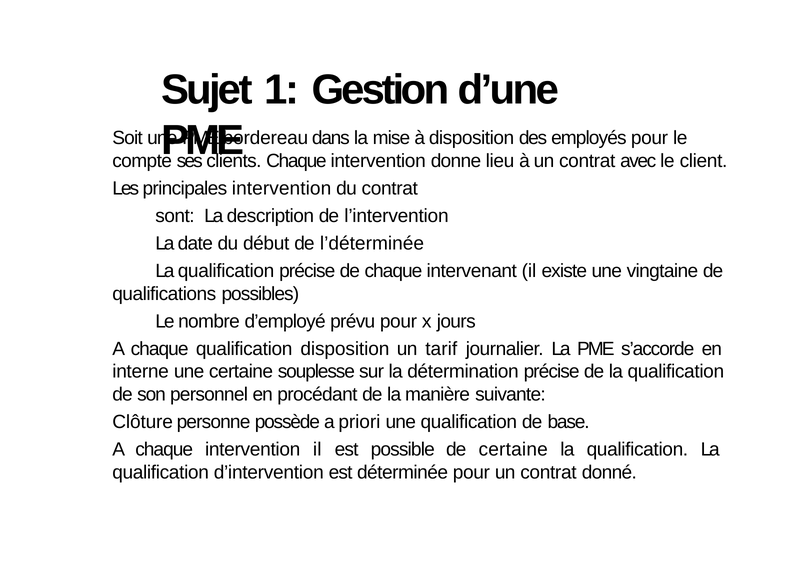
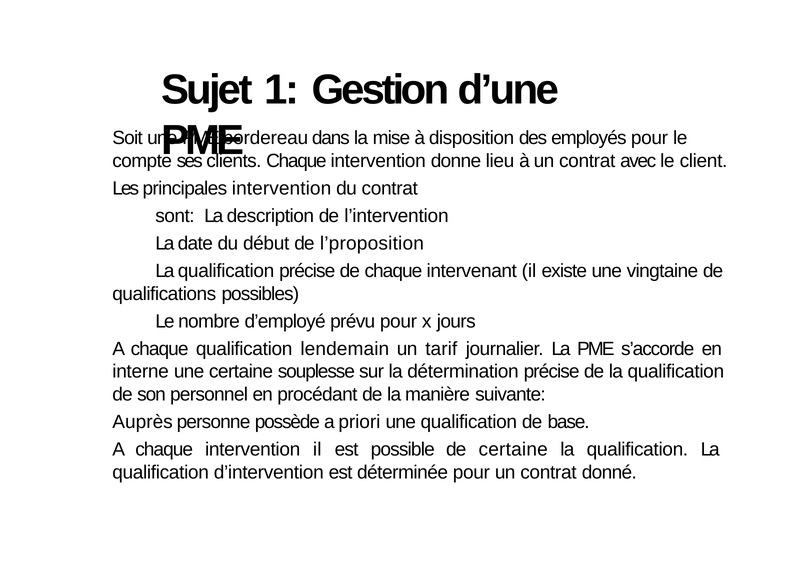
l’déterminée: l’déterminée -> l’proposition
qualification disposition: disposition -> lendemain
Clôture: Clôture -> Auprès
